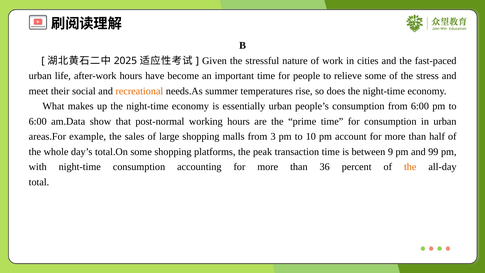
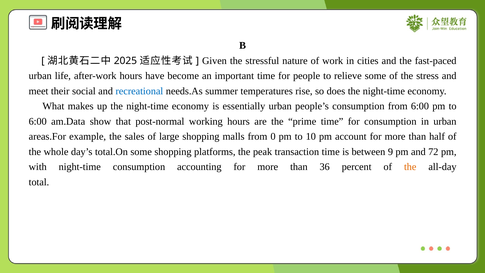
recreational colour: orange -> blue
3: 3 -> 0
99: 99 -> 72
